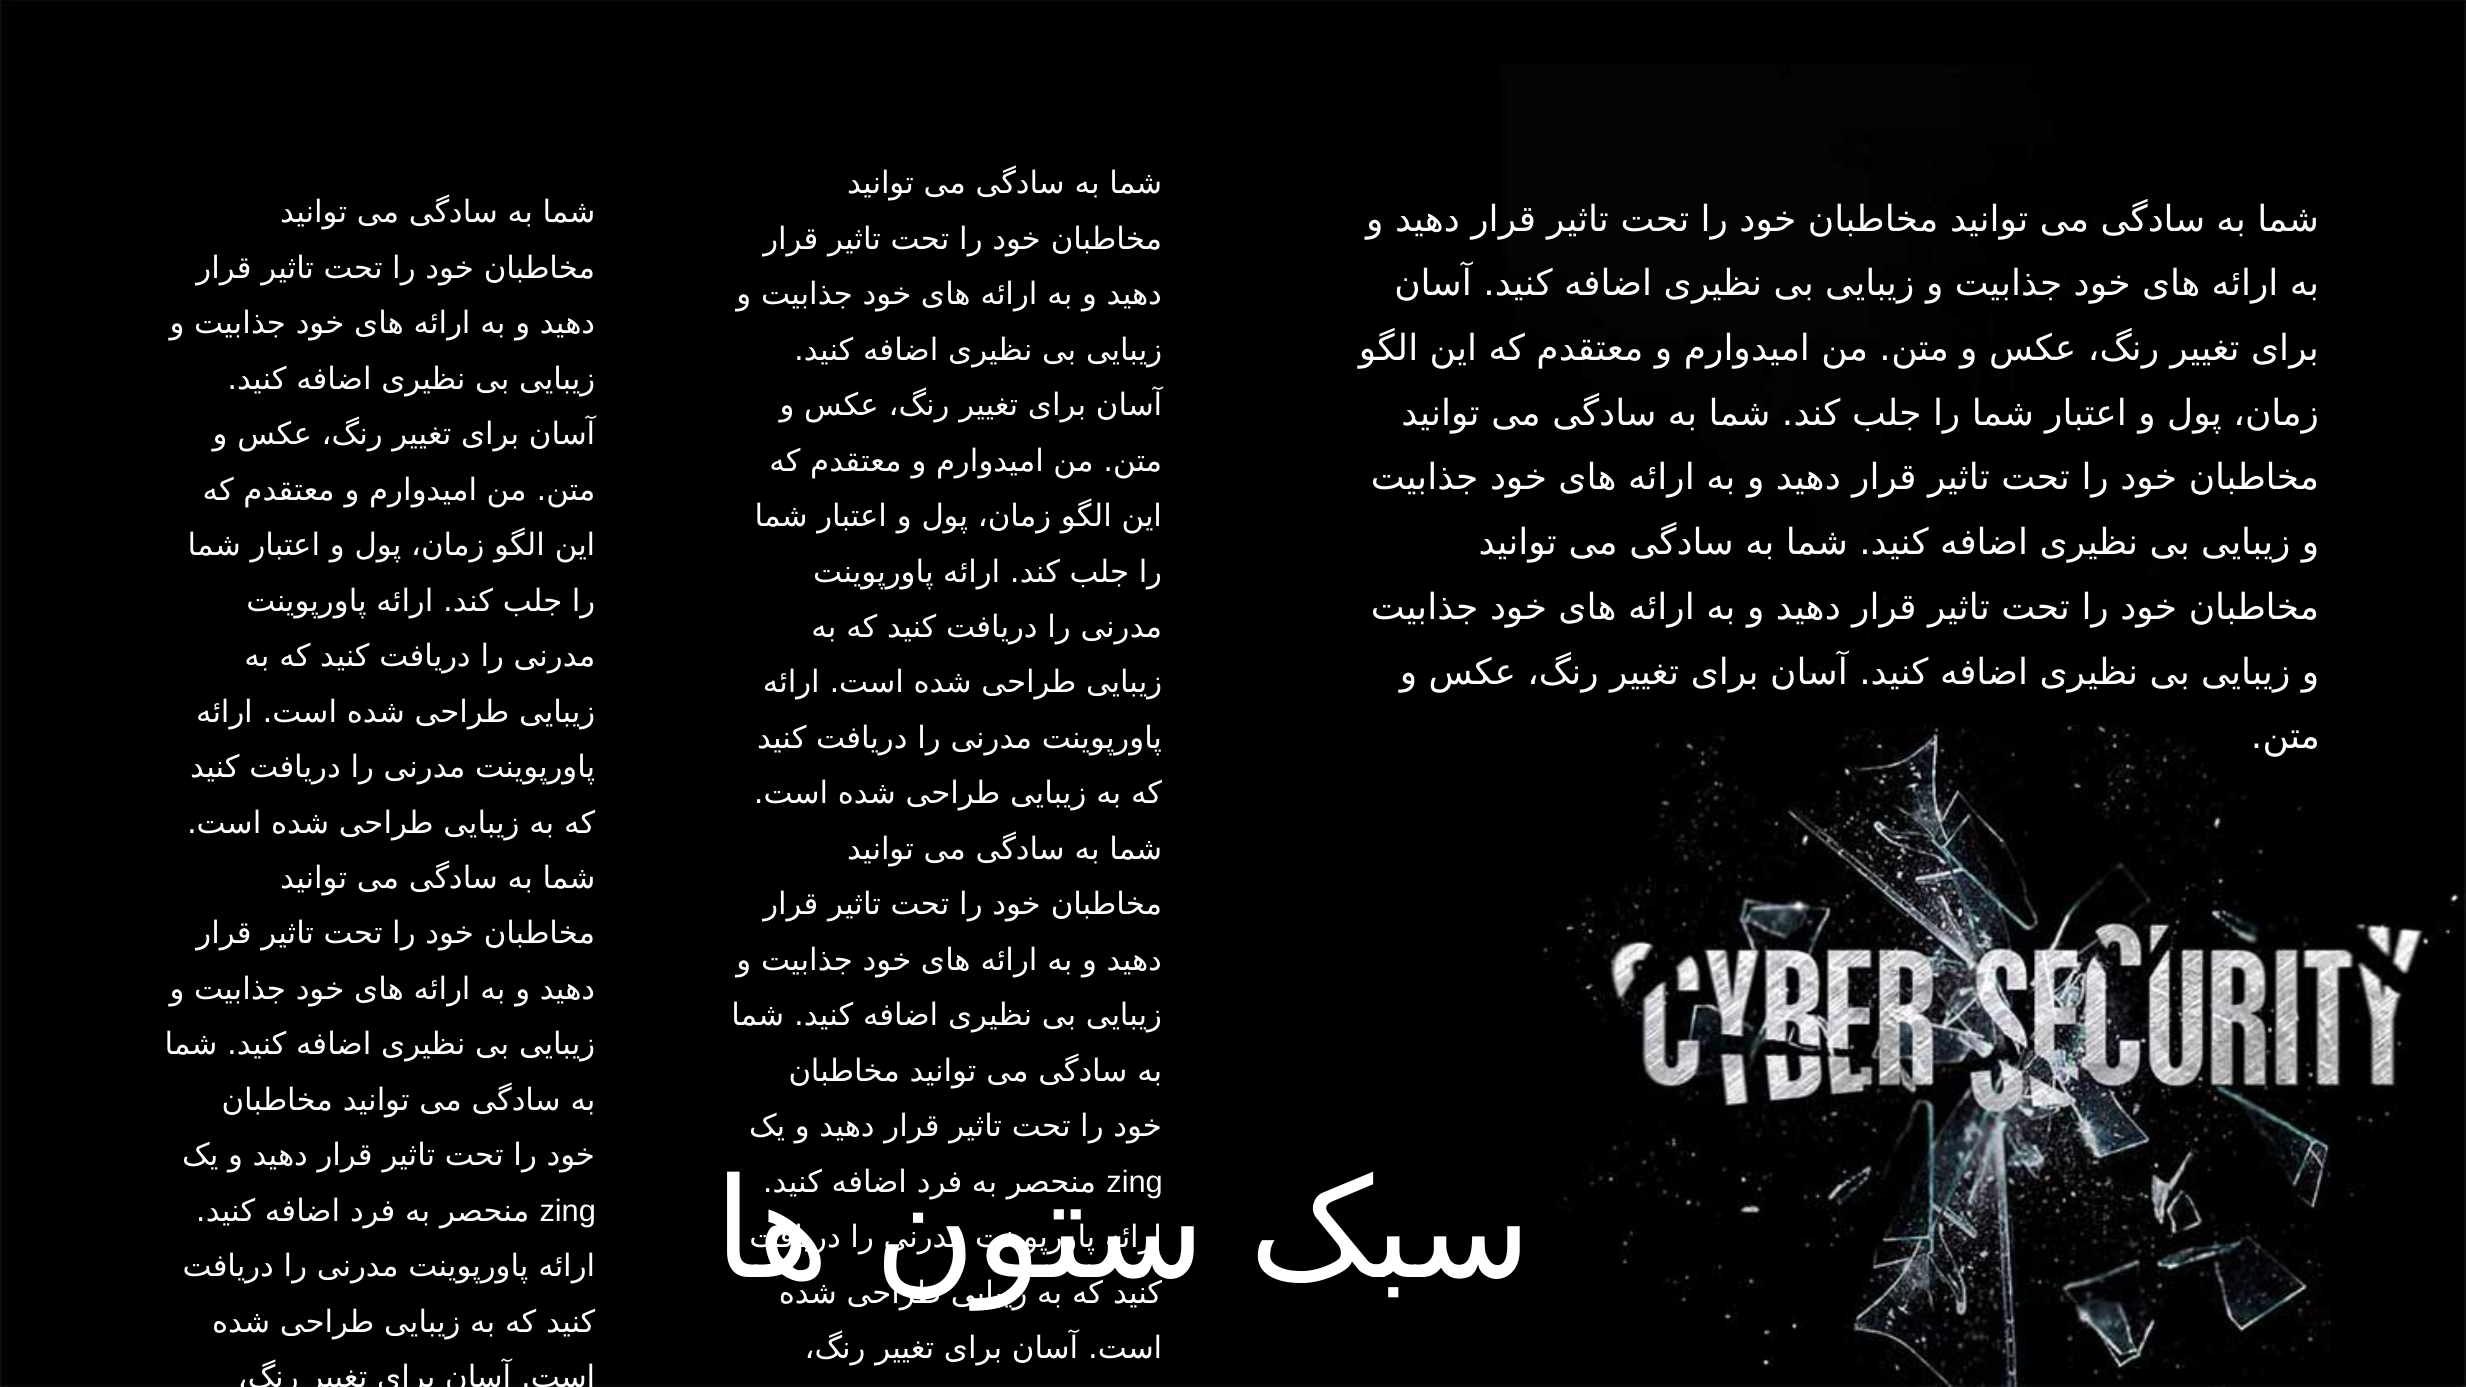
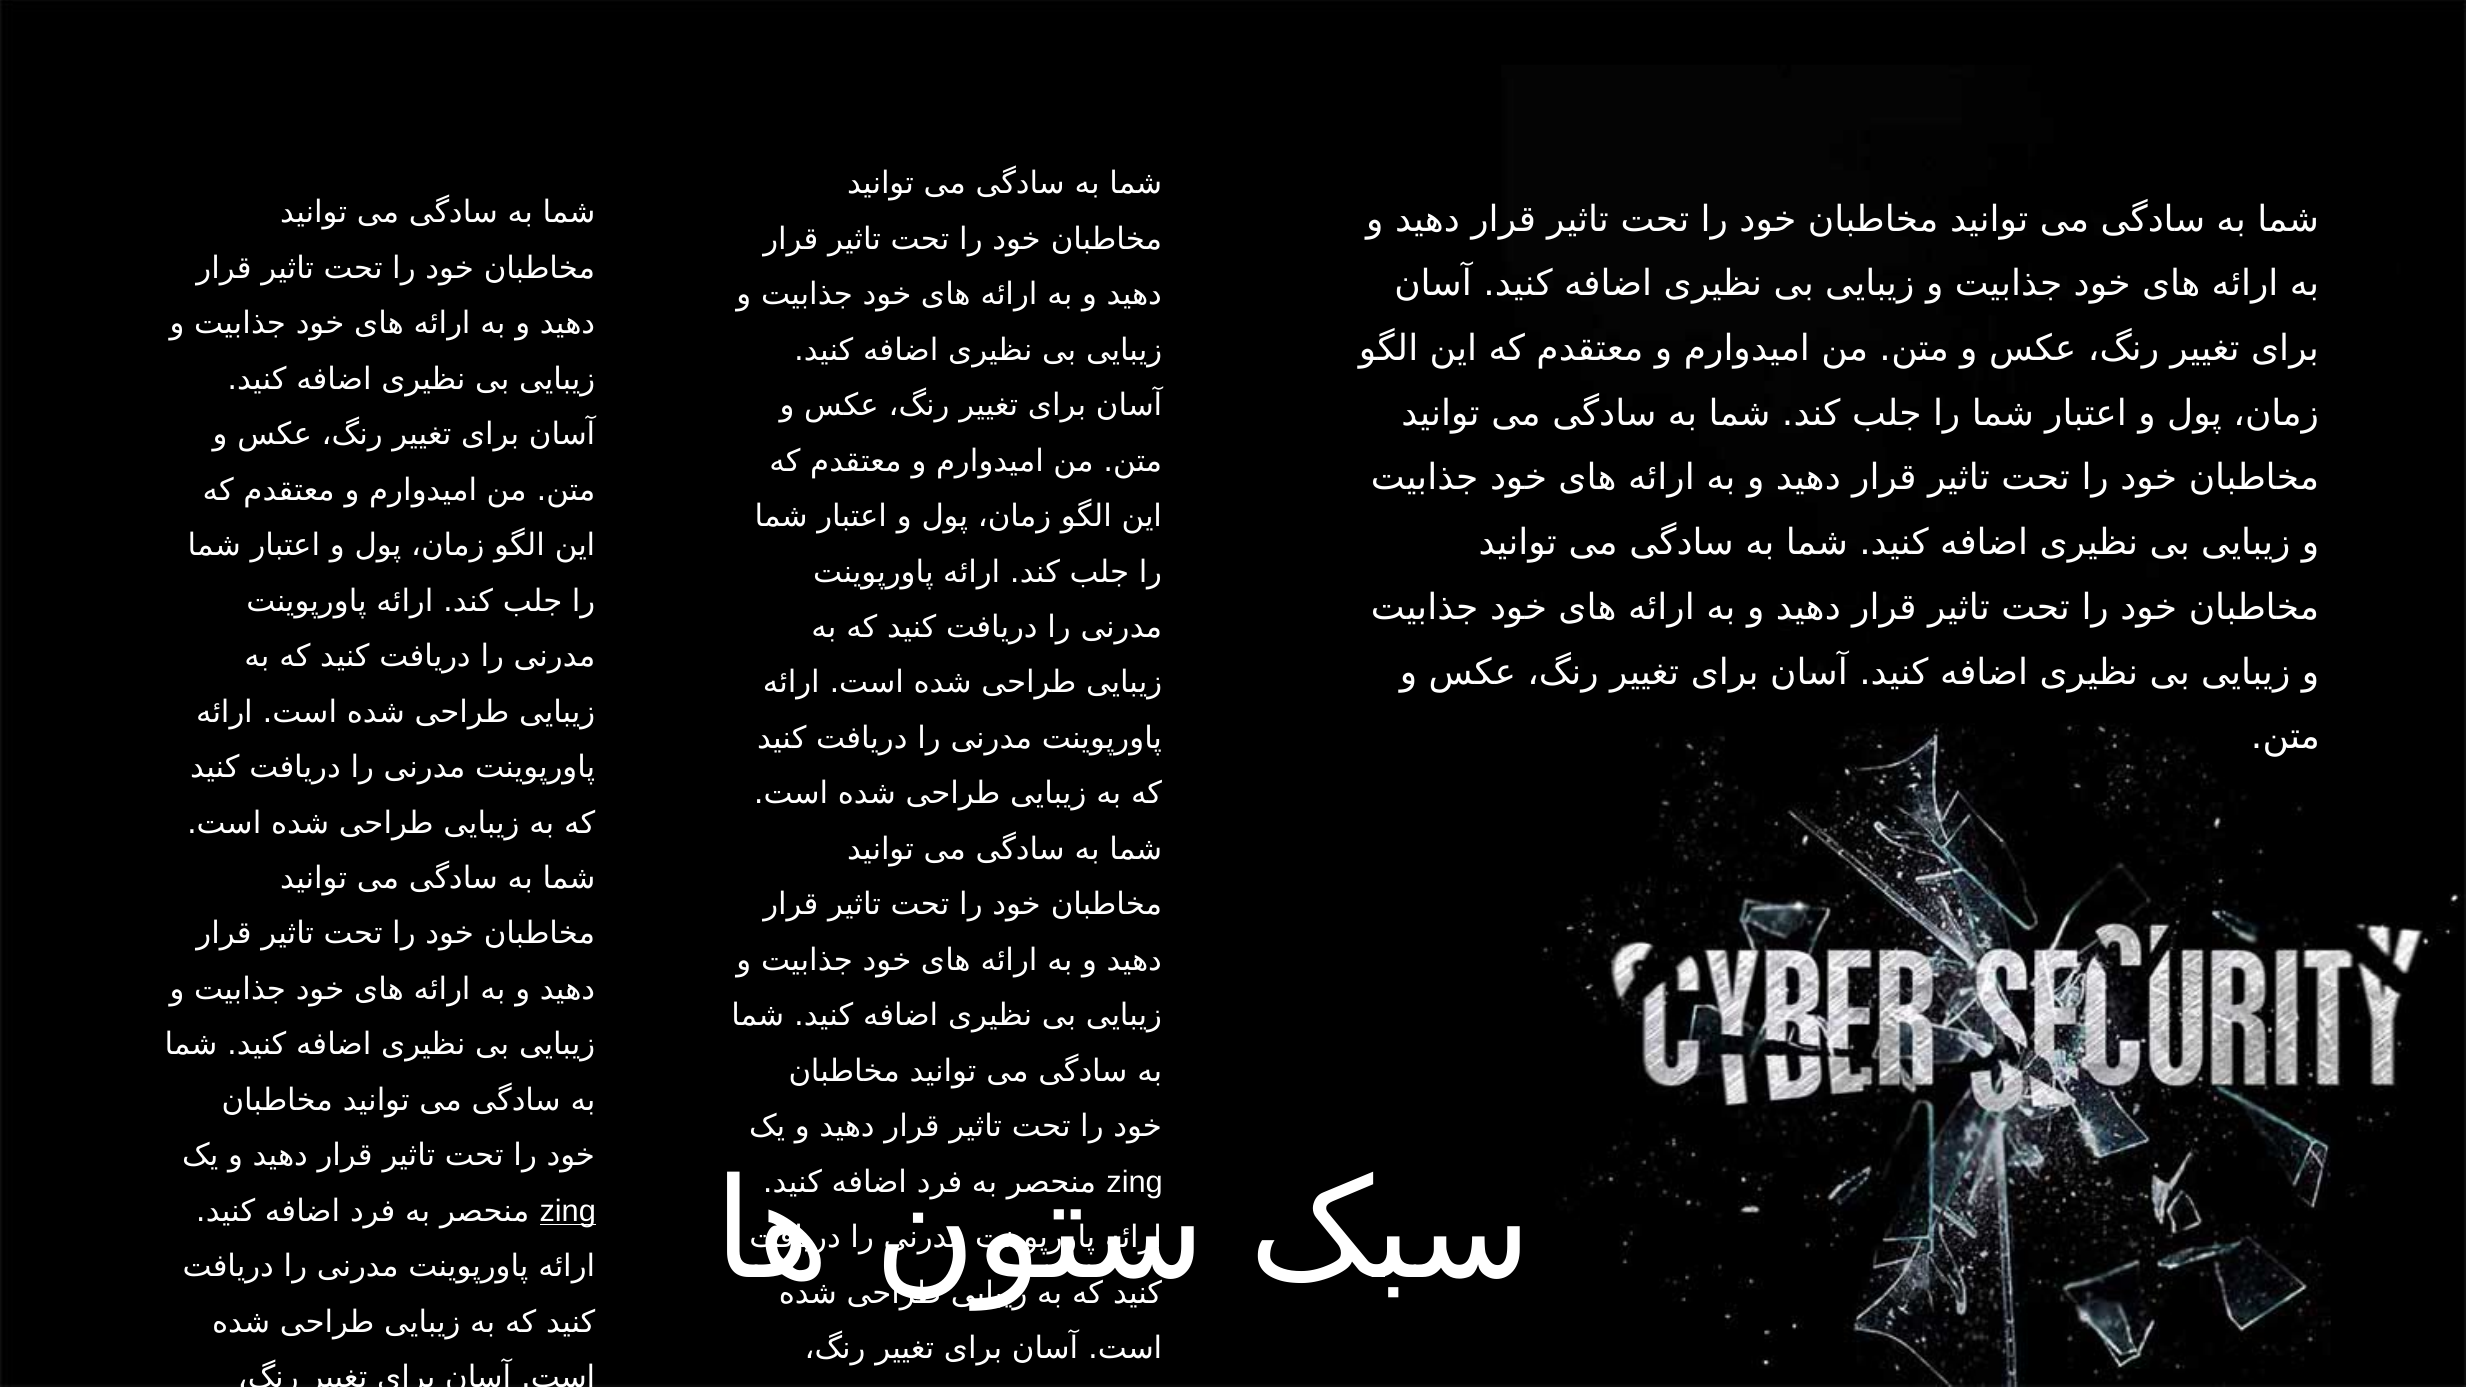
zing at (568, 1211) underline: none -> present
